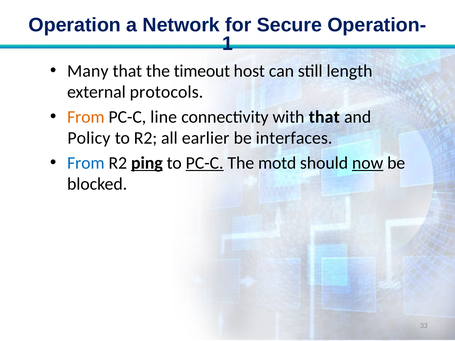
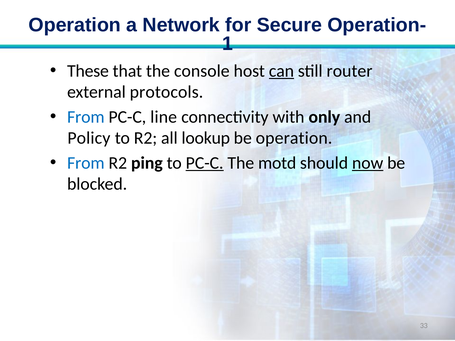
Many: Many -> These
timeout: timeout -> console
can underline: none -> present
length: length -> router
From at (86, 117) colour: orange -> blue
with that: that -> only
earlier: earlier -> lookup
be interfaces: interfaces -> operation
ping underline: present -> none
